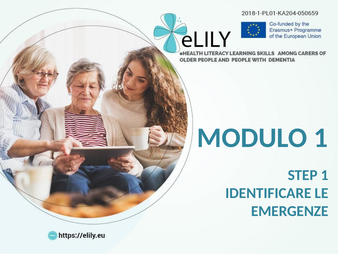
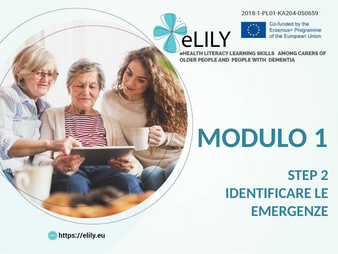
STEP 1: 1 -> 2
